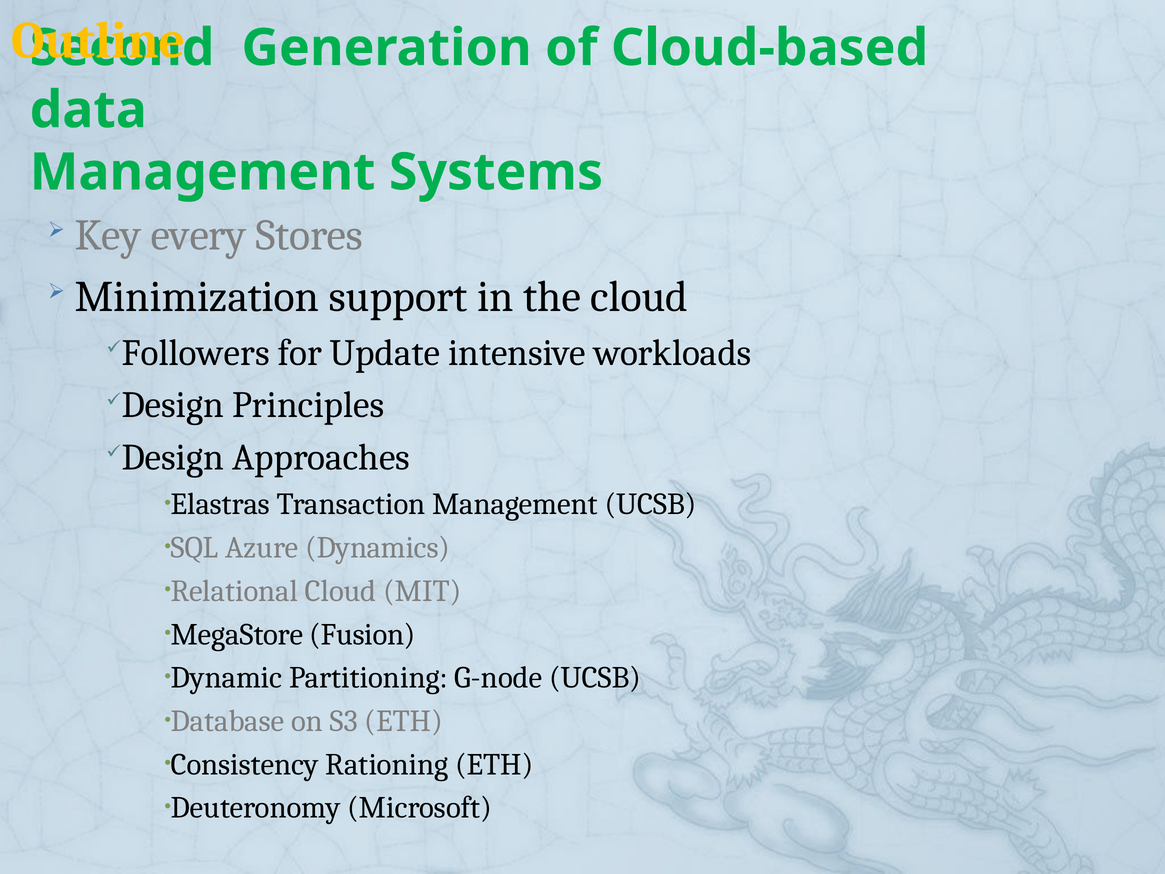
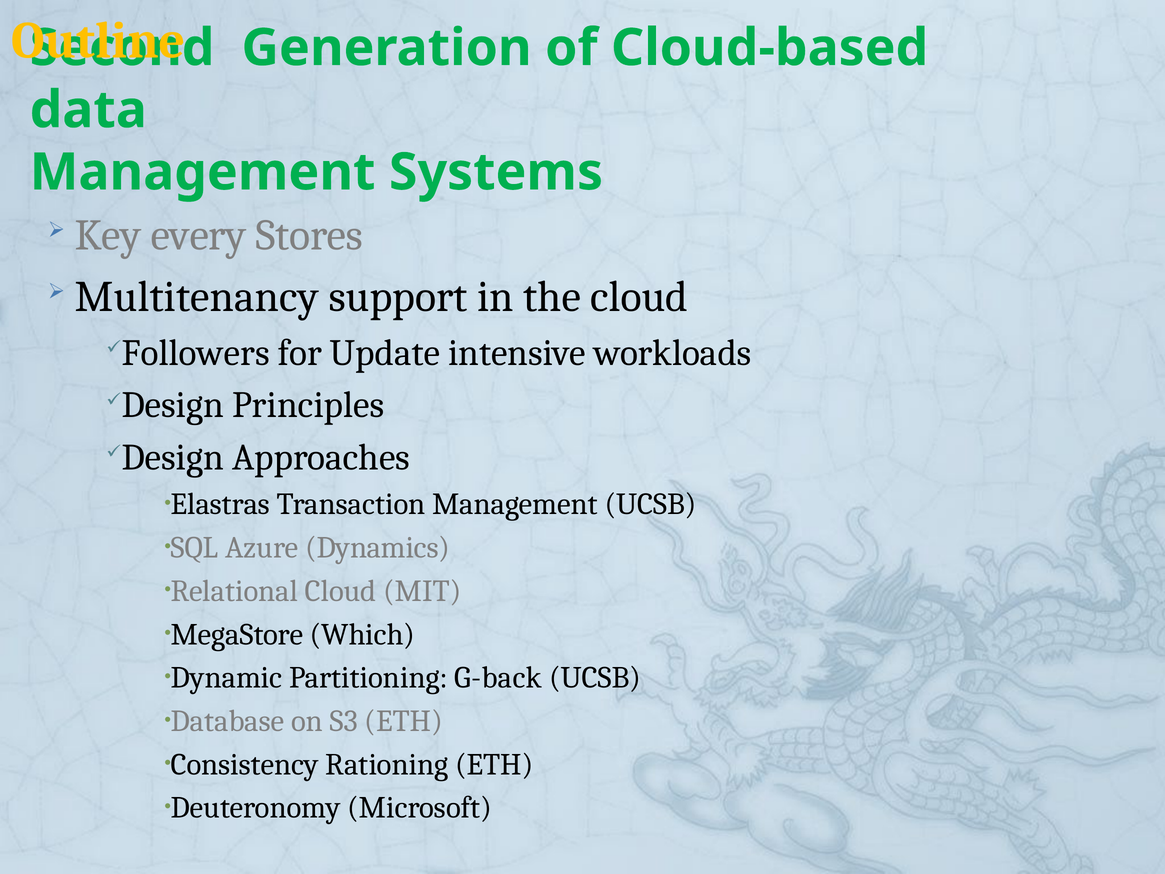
Minimization: Minimization -> Multitenancy
Fusion: Fusion -> Which
G-node: G-node -> G-back
